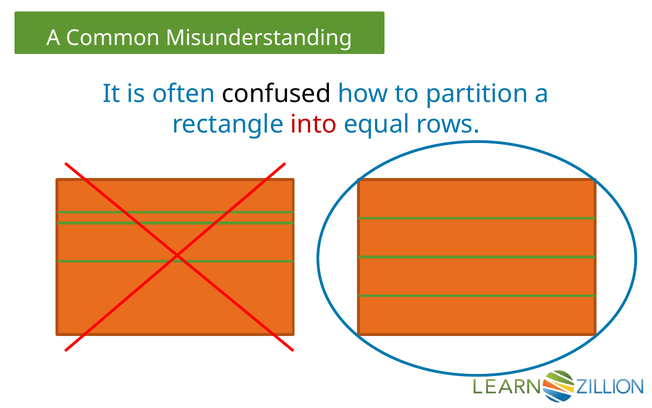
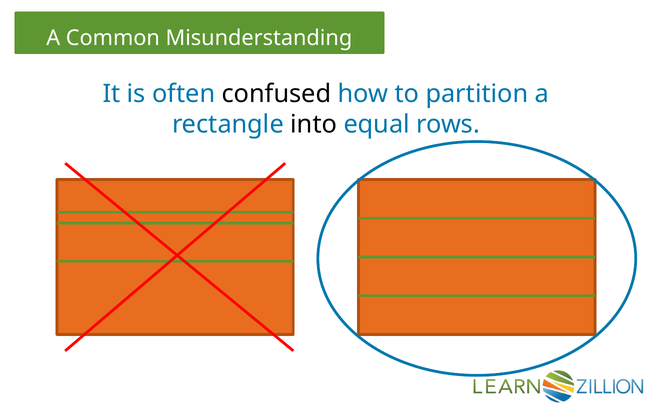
into colour: red -> black
